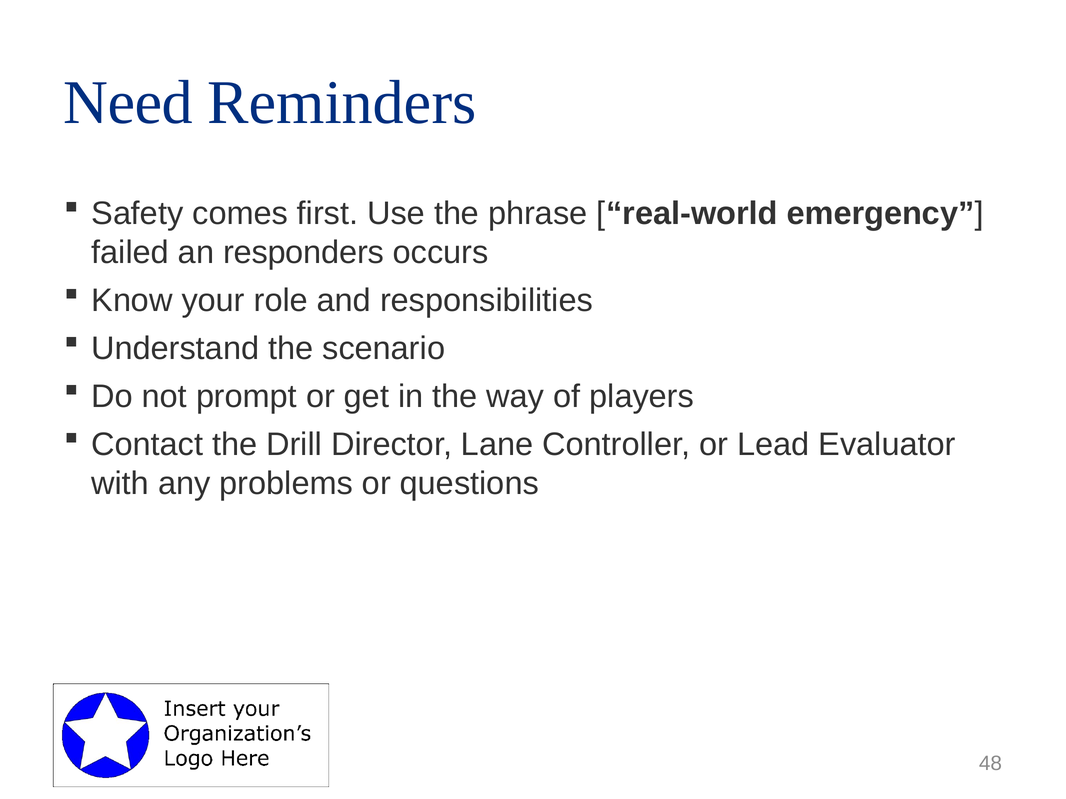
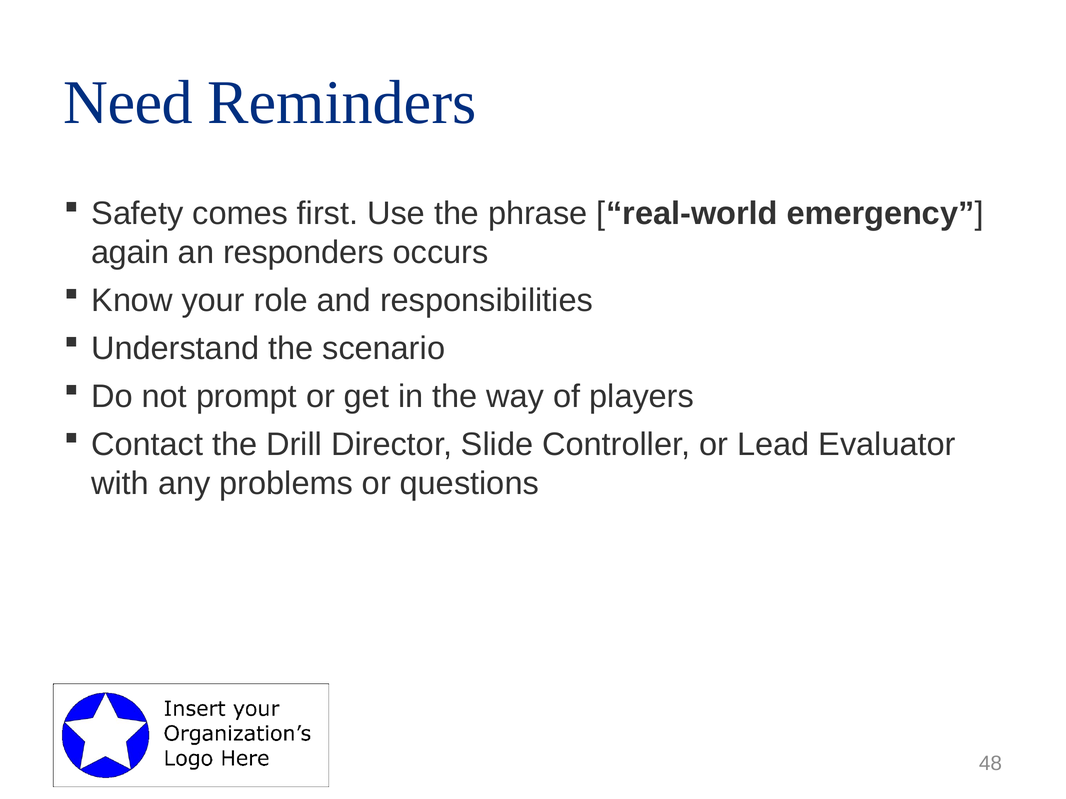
failed: failed -> again
Lane: Lane -> Slide
